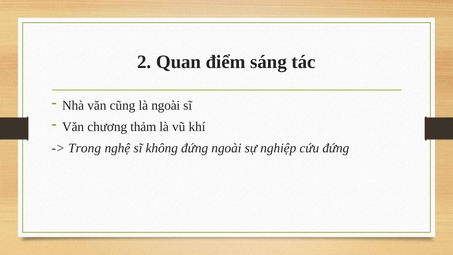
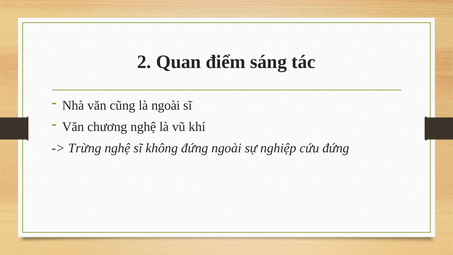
chương thảm: thảm -> nghệ
Trong: Trong -> Trừng
